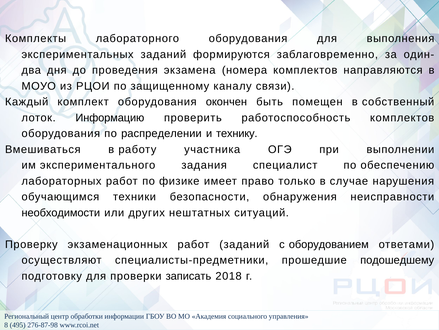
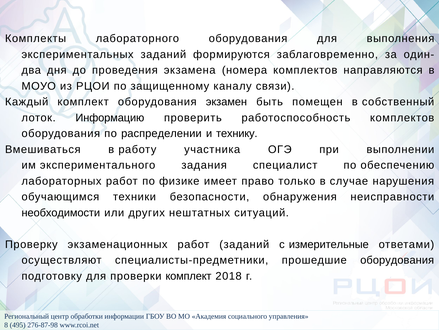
окончен: окончен -> экзамен
оборудованием: оборудованием -> измерительные
прошедшие подошедшему: подошедшему -> оборудования
проверки записать: записать -> комплект
